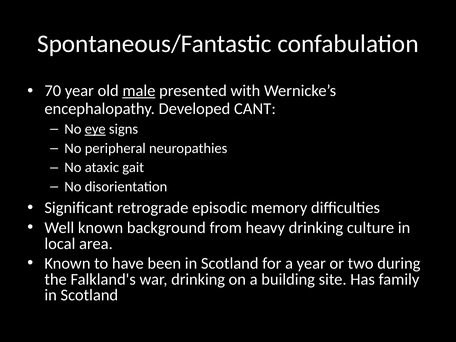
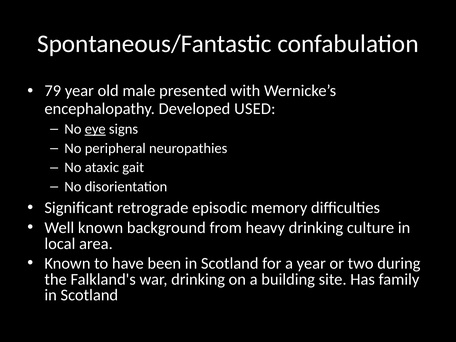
70: 70 -> 79
male underline: present -> none
CANT: CANT -> USED
